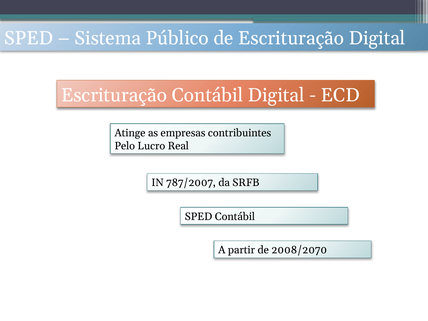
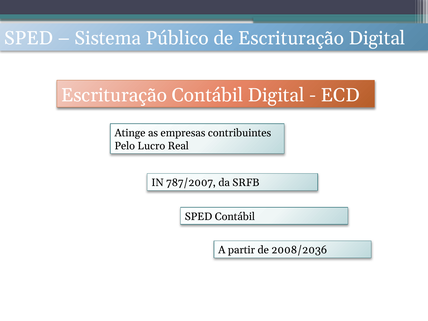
2008/2070: 2008/2070 -> 2008/2036
